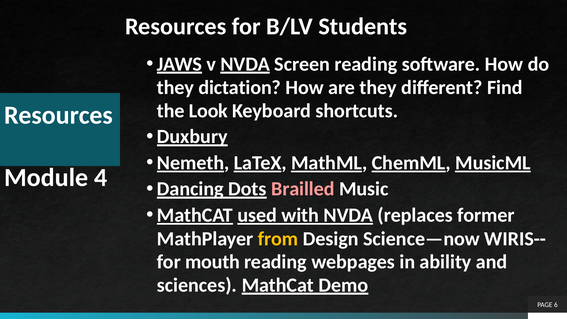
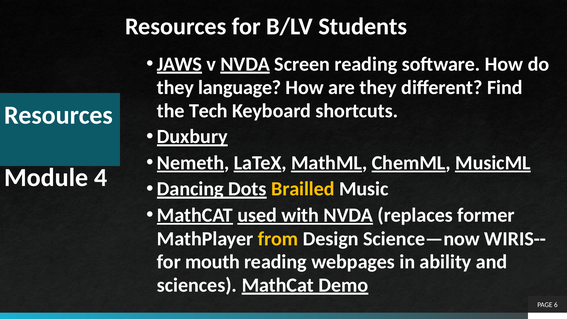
dictation: dictation -> language
Look: Look -> Tech
Brailled colour: pink -> yellow
